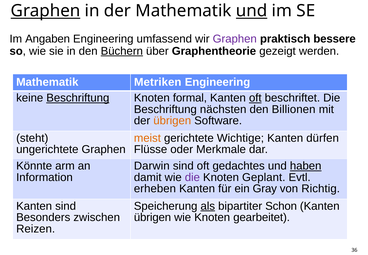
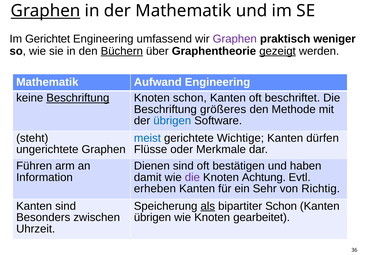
und at (252, 11) underline: present -> none
Angaben: Angaben -> Gerichtet
bessere: bessere -> weniger
gezeigt underline: none -> present
Metriken: Metriken -> Aufwand
Knoten formal: formal -> schon
oft at (255, 98) underline: present -> none
nächsten: nächsten -> größeres
Billionen: Billionen -> Methode
übrigen at (172, 121) colour: orange -> blue
meist colour: orange -> blue
Könnte: Könnte -> Führen
Darwin: Darwin -> Dienen
gedachtes: gedachtes -> bestätigen
haben underline: present -> none
Geplant: Geplant -> Achtung
Gray: Gray -> Sehr
Reizen: Reizen -> Uhrzeit
